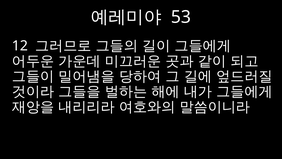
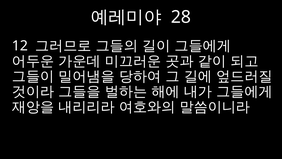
53: 53 -> 28
